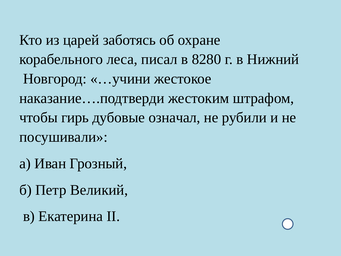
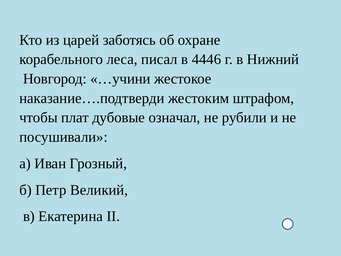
8280: 8280 -> 4446
гирь: гирь -> плат
